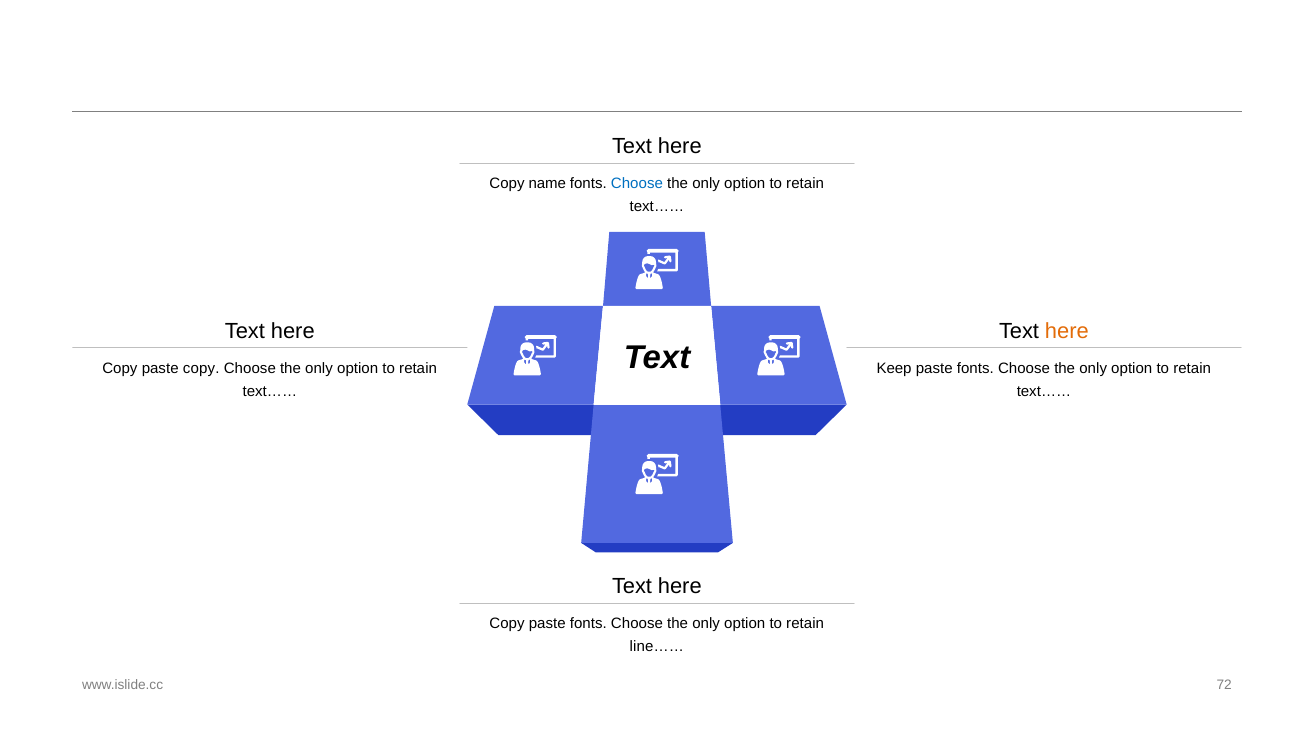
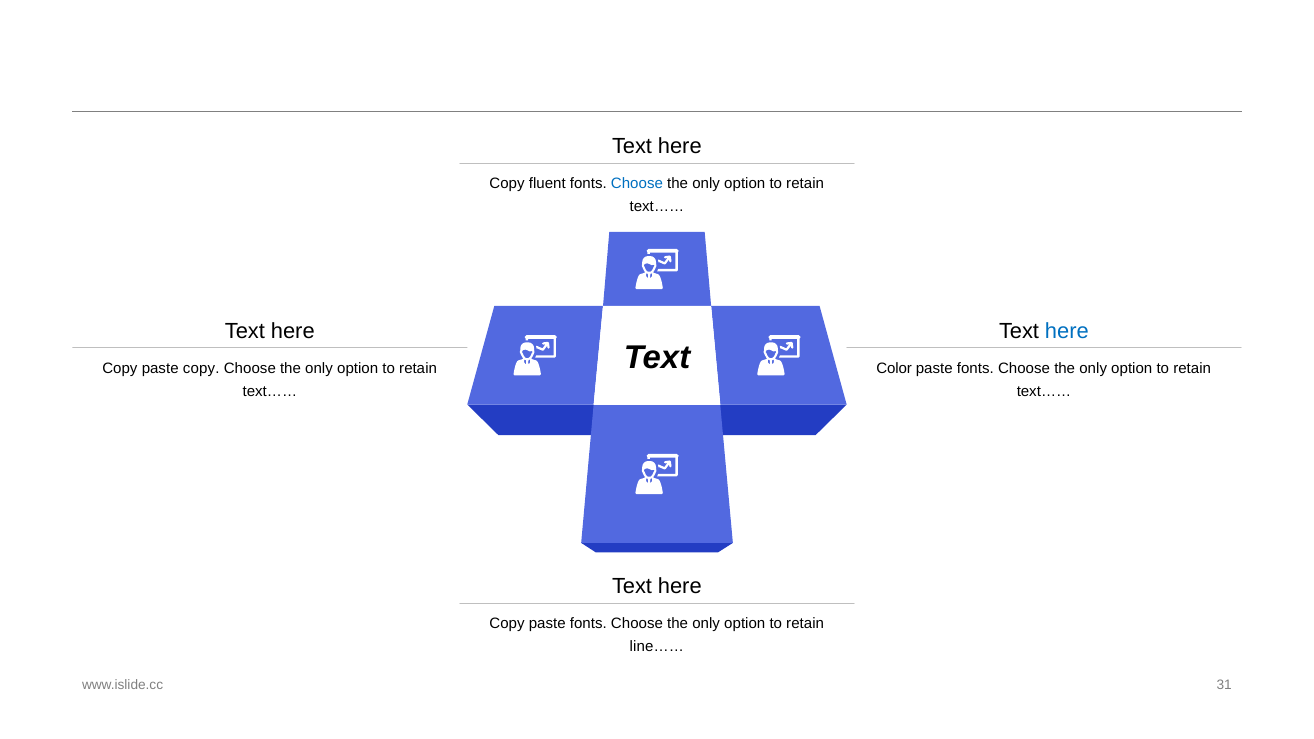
name: name -> fluent
here at (1067, 331) colour: orange -> blue
Keep: Keep -> Color
72: 72 -> 31
